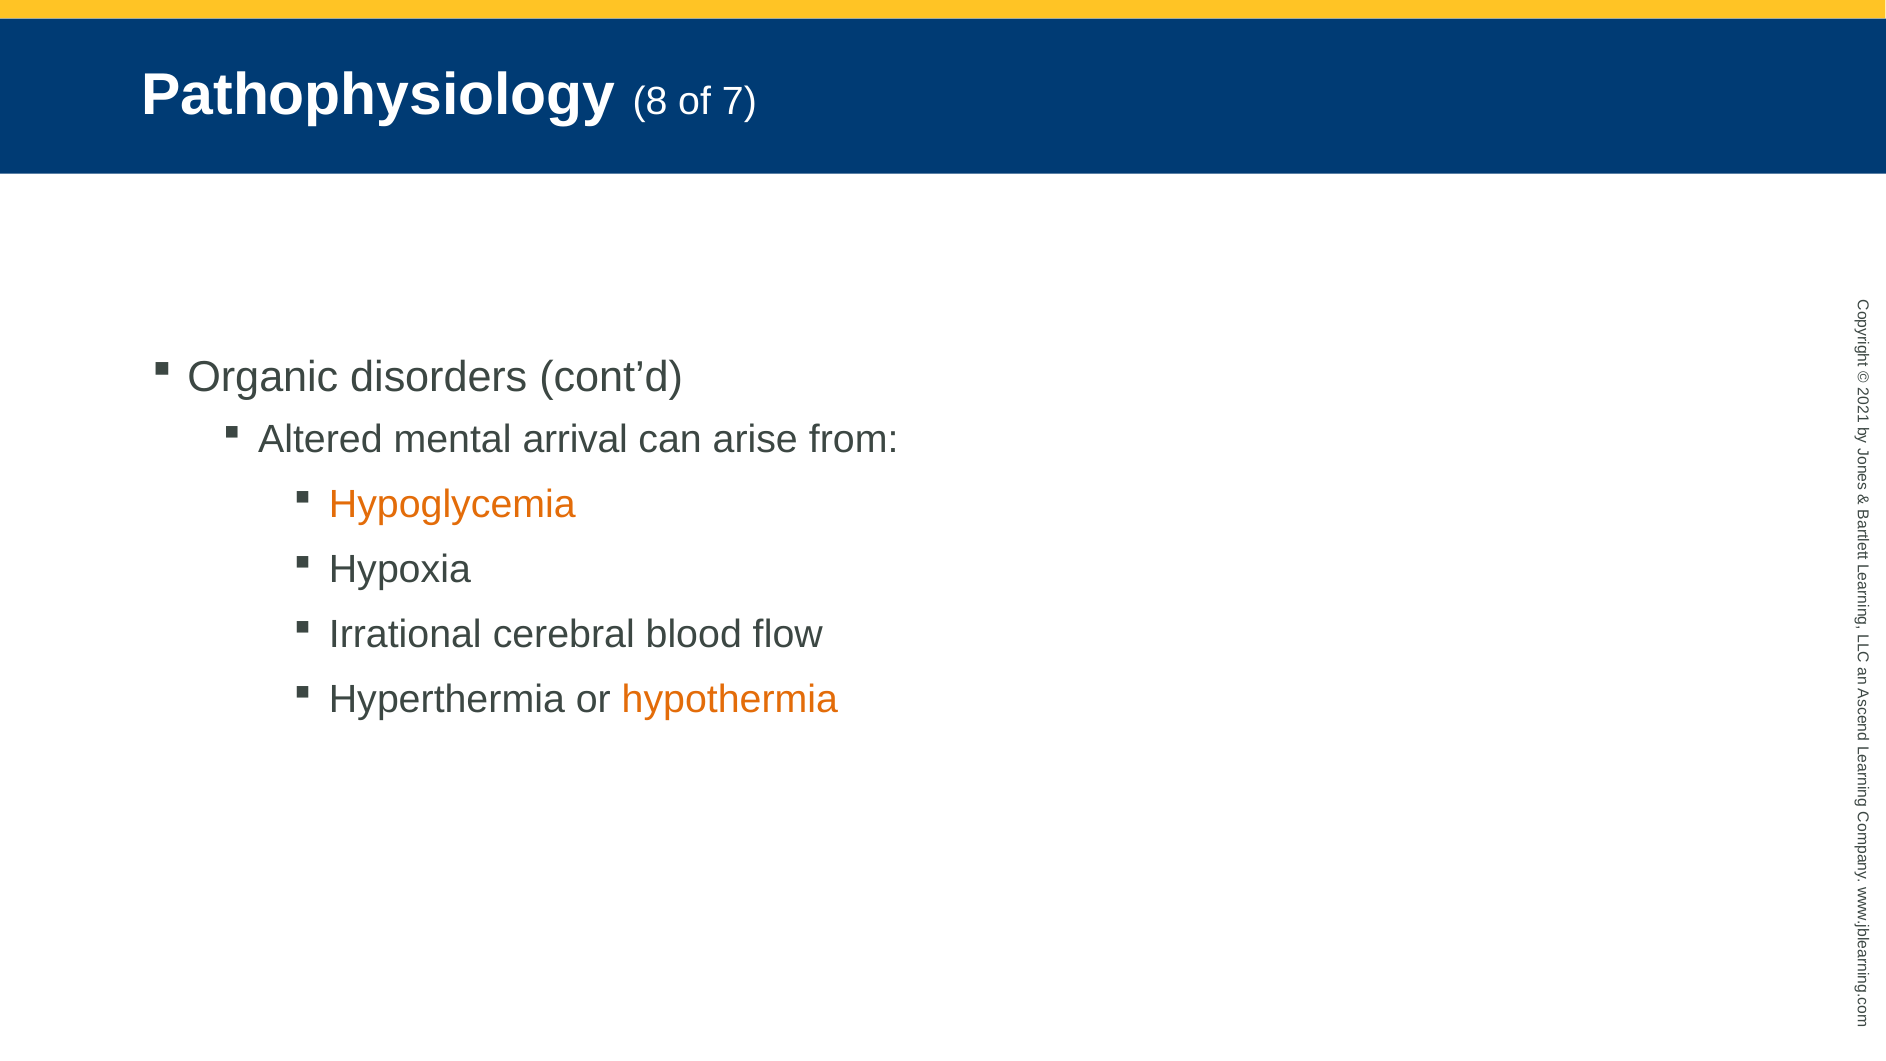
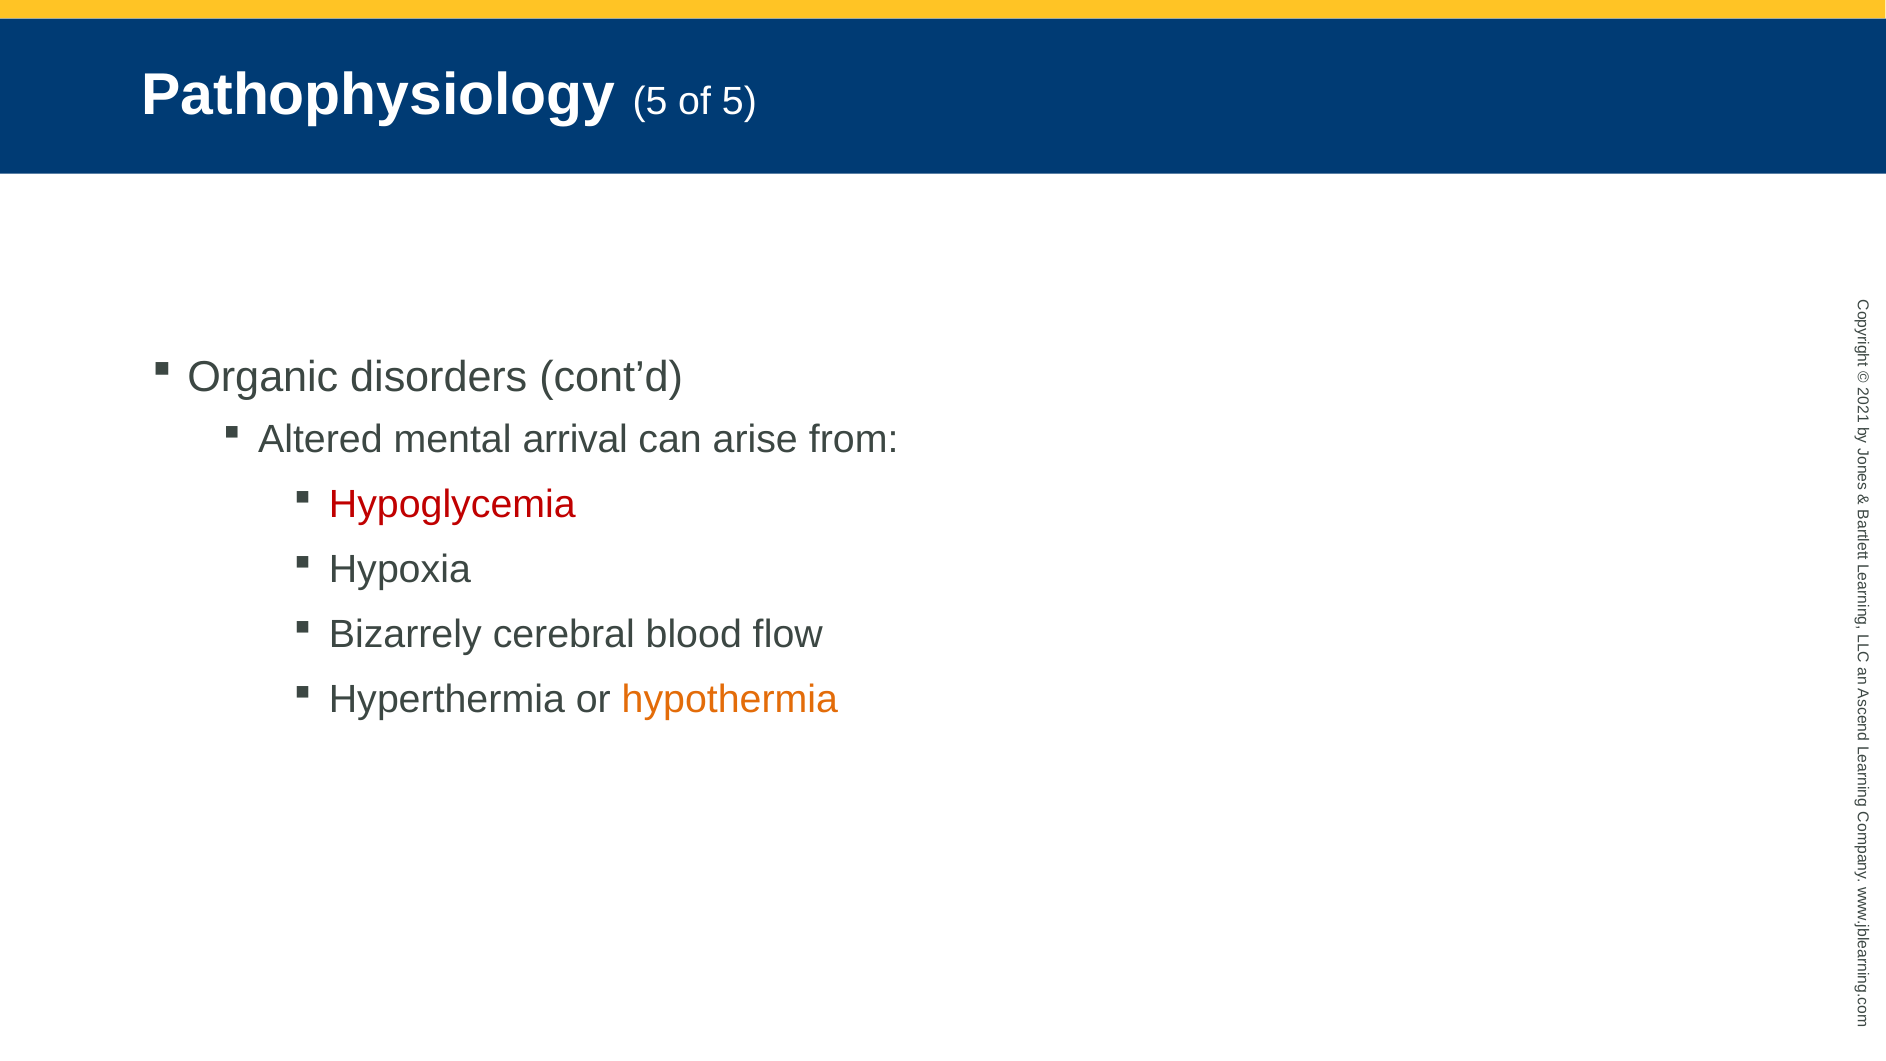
Pathophysiology 8: 8 -> 5
of 7: 7 -> 5
Hypoglycemia colour: orange -> red
Irrational: Irrational -> Bizarrely
